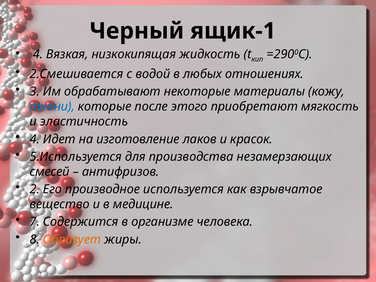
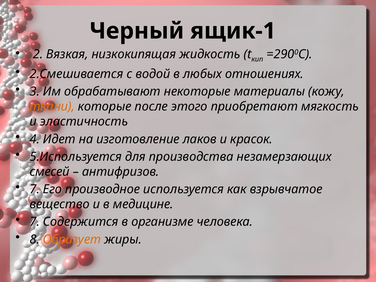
4 at (38, 54): 4 -> 2
ткани colour: blue -> orange
2 at (35, 189): 2 -> 7
